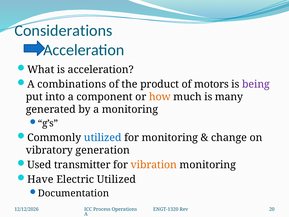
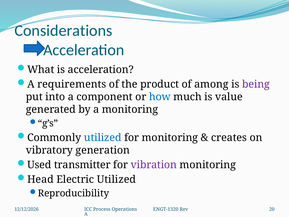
combinations: combinations -> requirements
motors: motors -> among
how colour: orange -> blue
many: many -> value
change: change -> creates
vibration colour: orange -> purple
Have: Have -> Head
Documentation: Documentation -> Reproducibility
